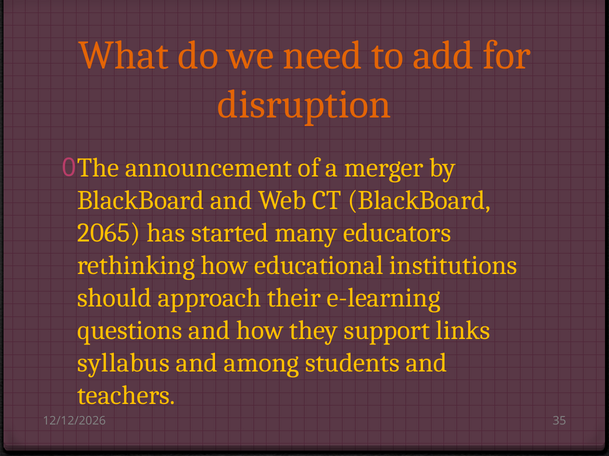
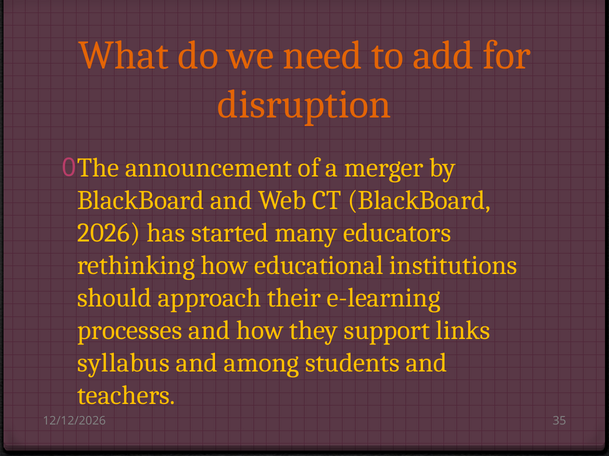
2065: 2065 -> 2026
questions: questions -> processes
